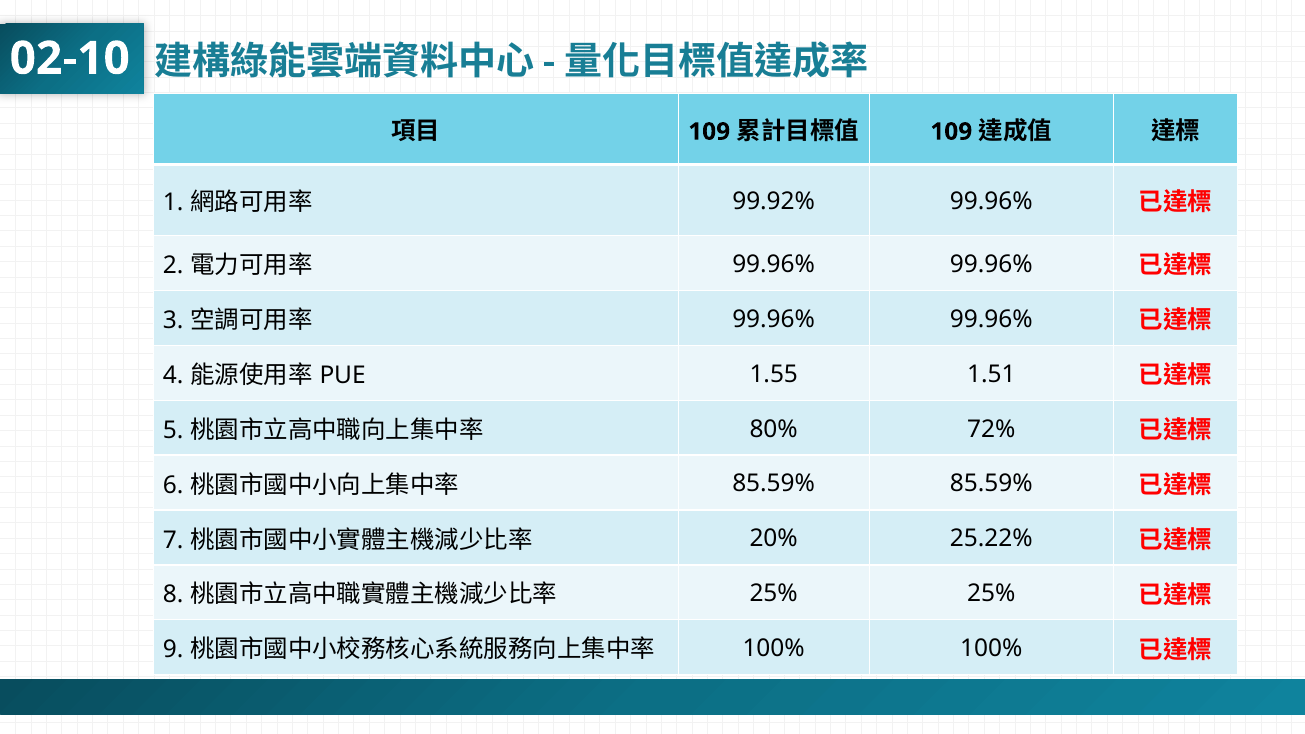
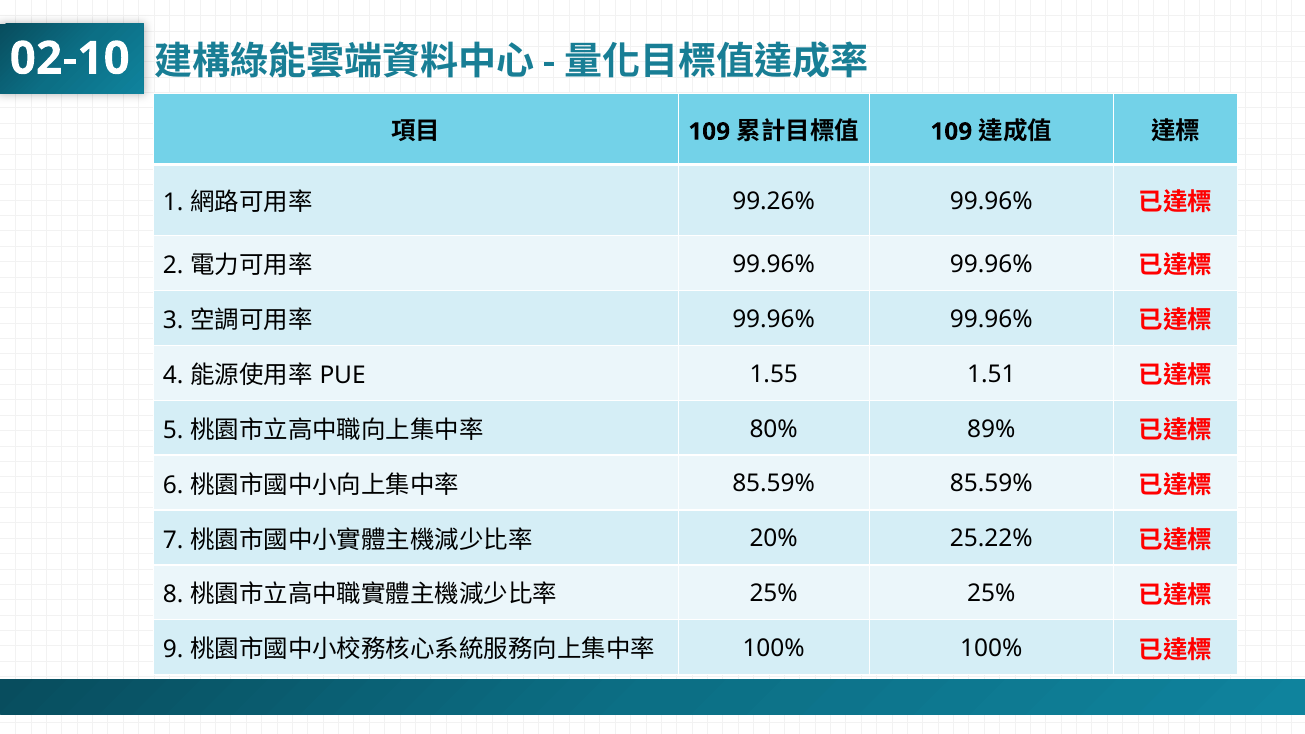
99.92%: 99.92% -> 99.26%
72%: 72% -> 89%
